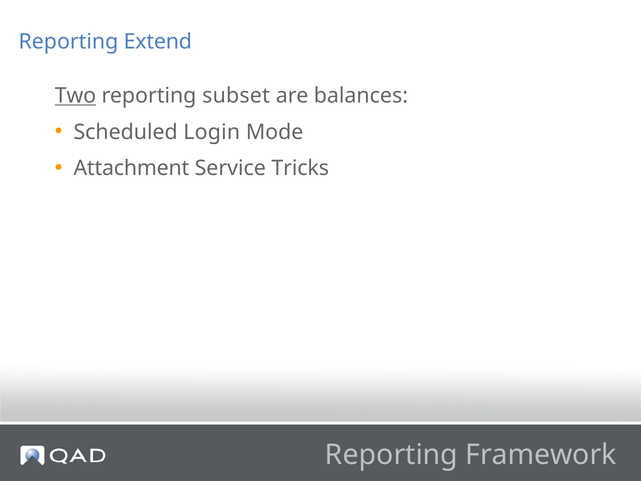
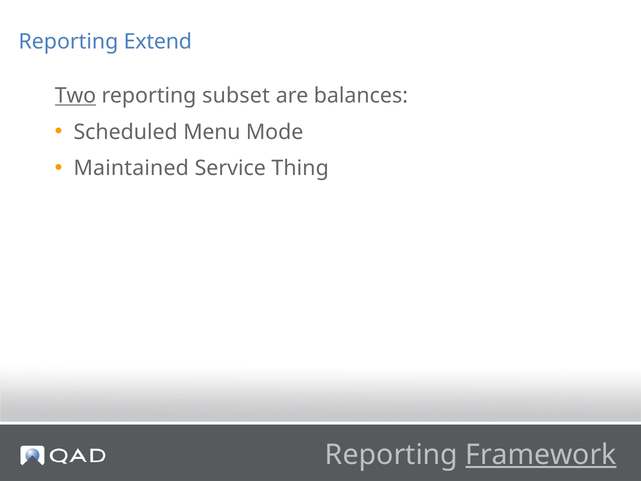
Login: Login -> Menu
Attachment: Attachment -> Maintained
Tricks: Tricks -> Thing
Framework underline: none -> present
